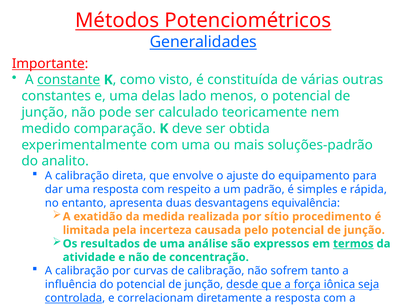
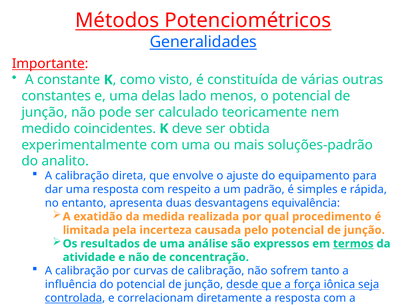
constante underline: present -> none
comparação: comparação -> coincidentes
sítio: sítio -> qual
